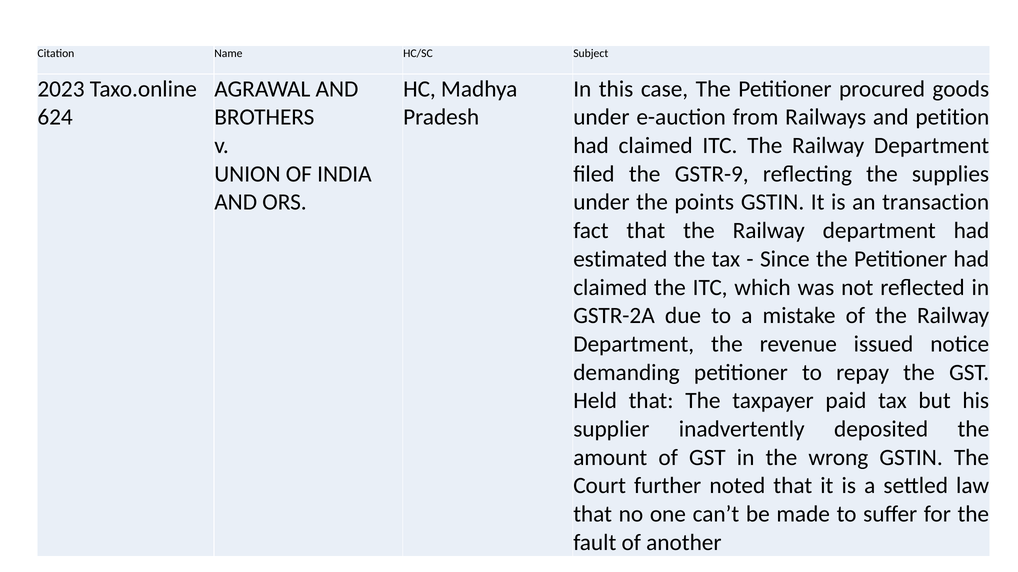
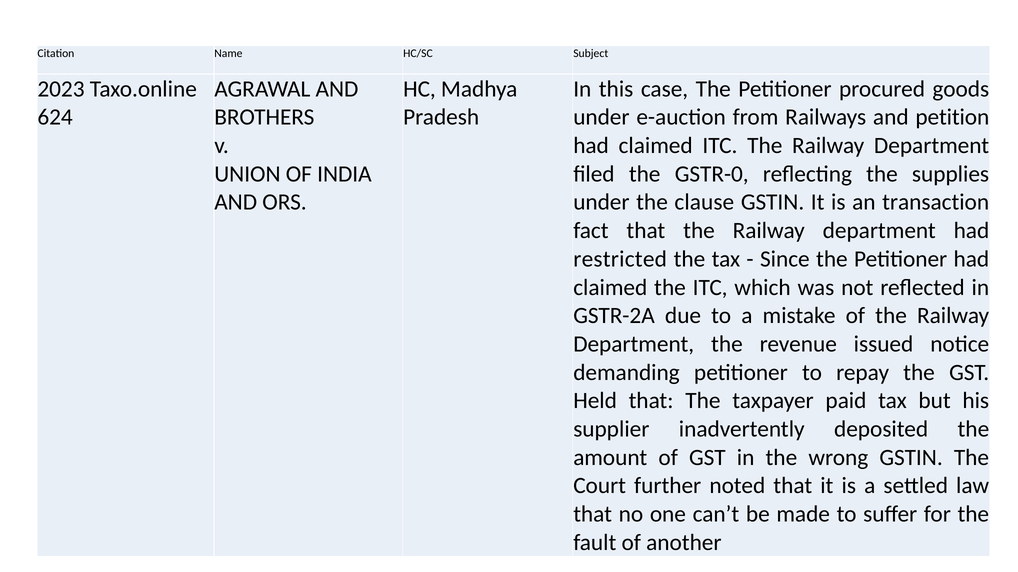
GSTR-9: GSTR-9 -> GSTR-0
points: points -> clause
estimated: estimated -> restricted
